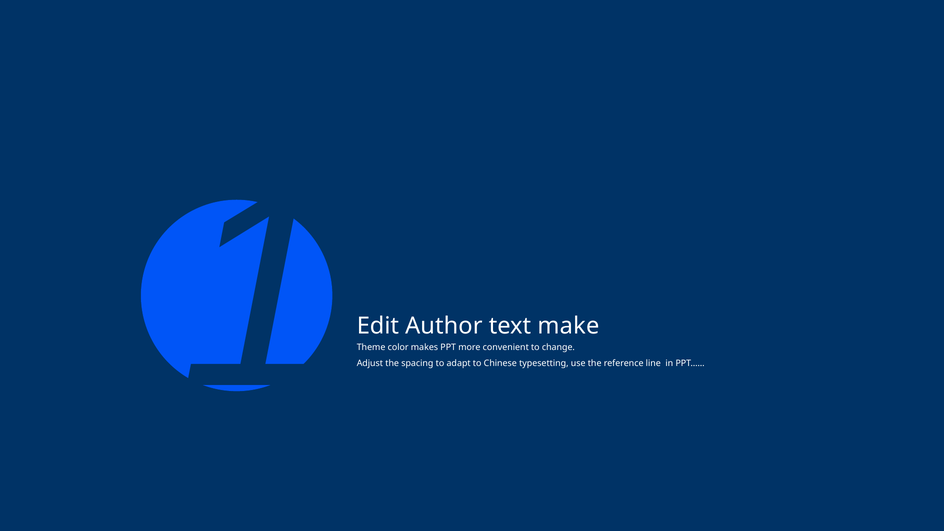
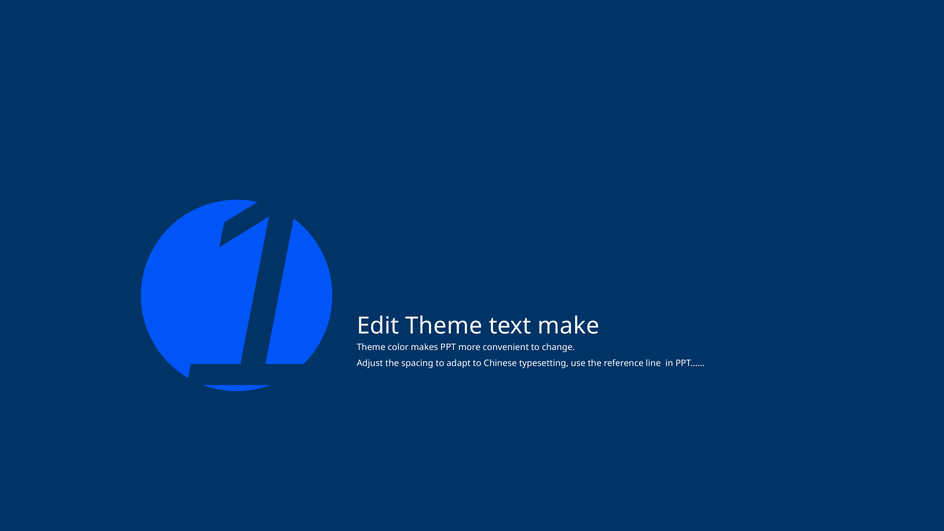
Edit Author: Author -> Theme
